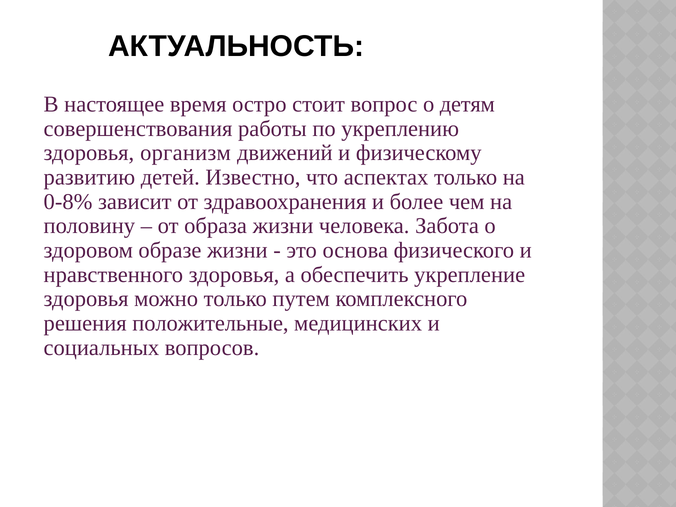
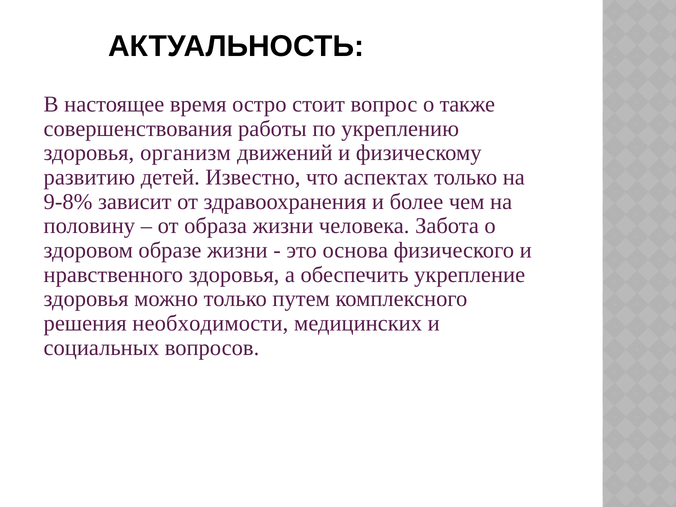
детям: детям -> также
0-8%: 0-8% -> 9-8%
положительные: положительные -> необходимости
